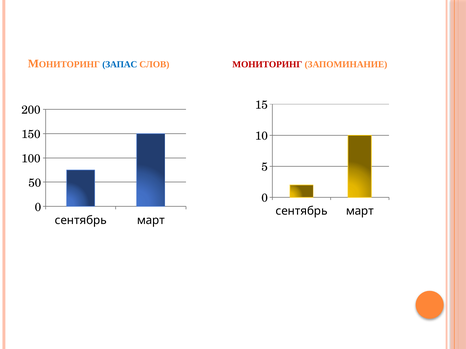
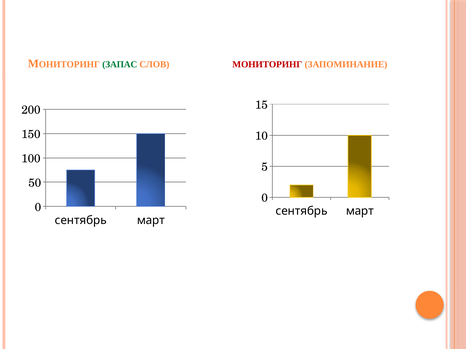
ЗАПАС colour: blue -> green
